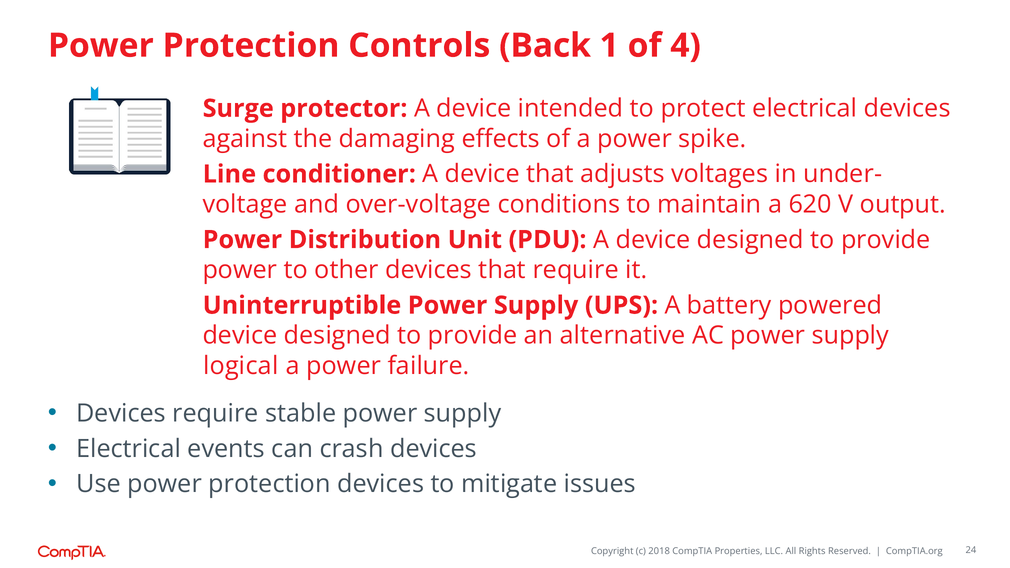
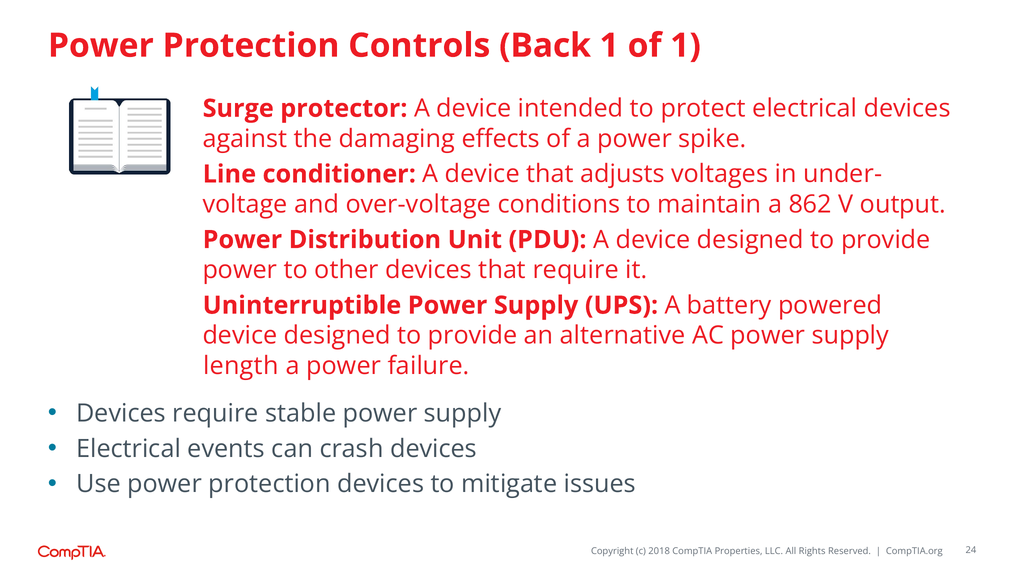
of 4: 4 -> 1
620: 620 -> 862
logical: logical -> length
